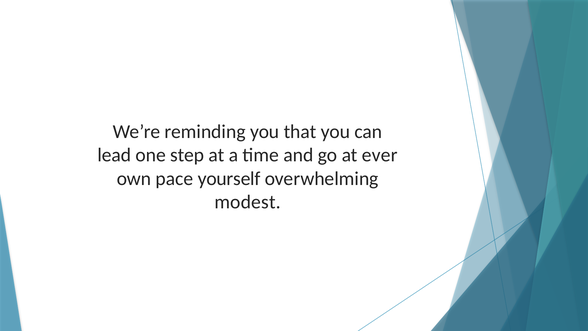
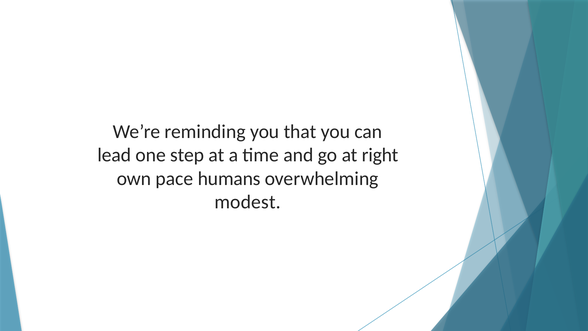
ever: ever -> right
yourself: yourself -> humans
